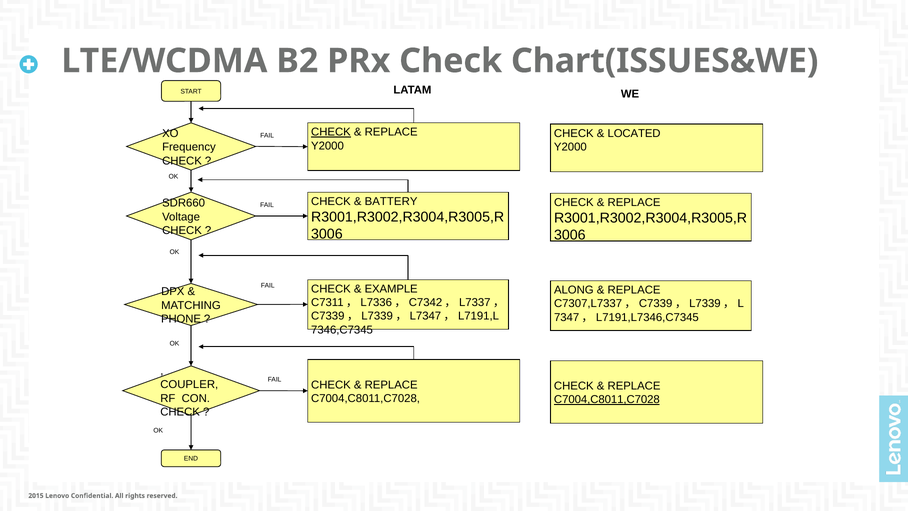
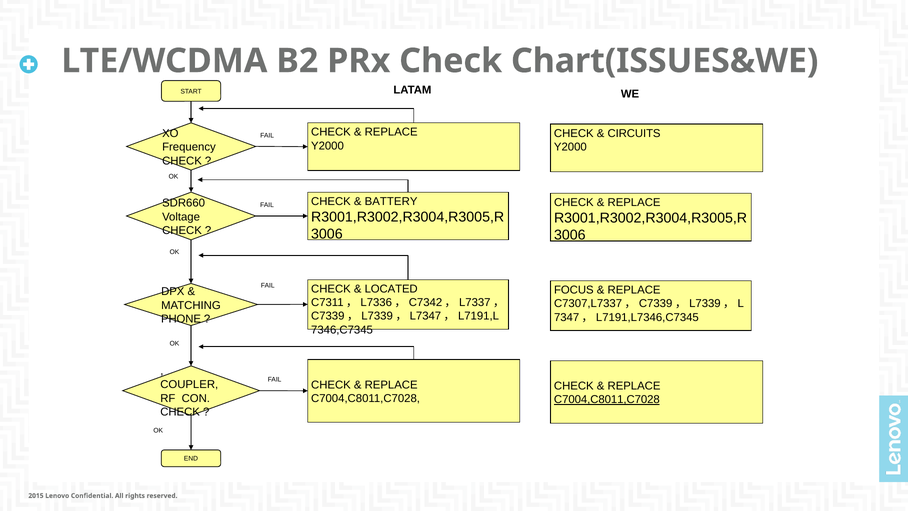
CHECK at (331, 132) underline: present -> none
LOCATED: LOCATED -> CIRCUITS
EXAMPLE: EXAMPLE -> LOCATED
ALONG: ALONG -> FOCUS
